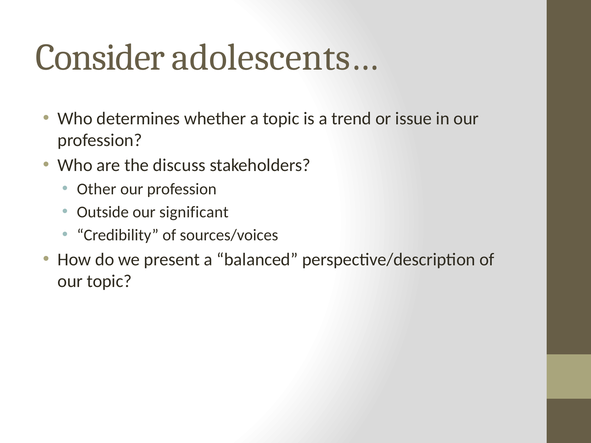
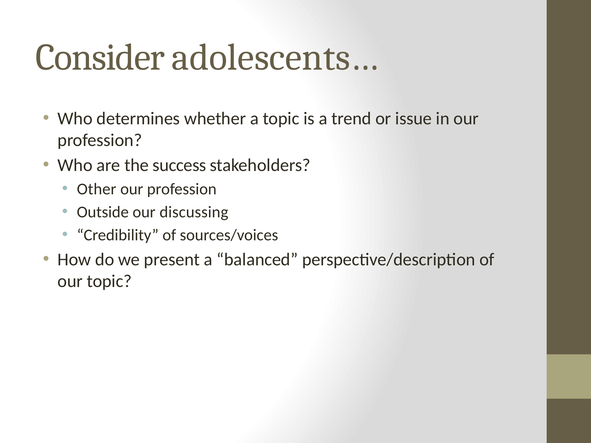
discuss: discuss -> success
significant: significant -> discussing
